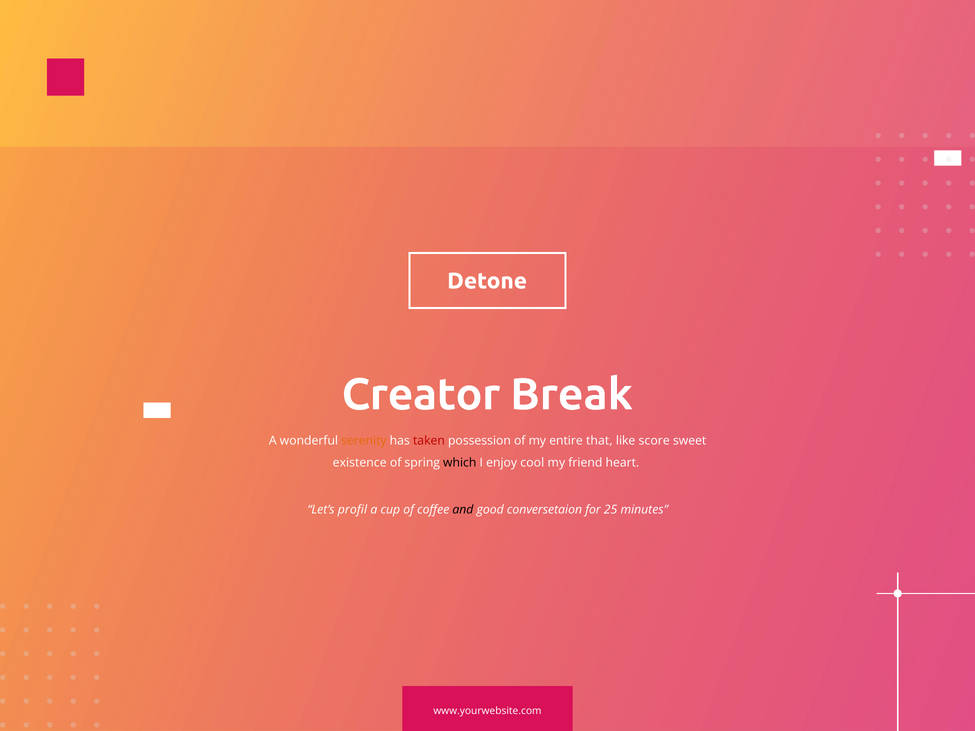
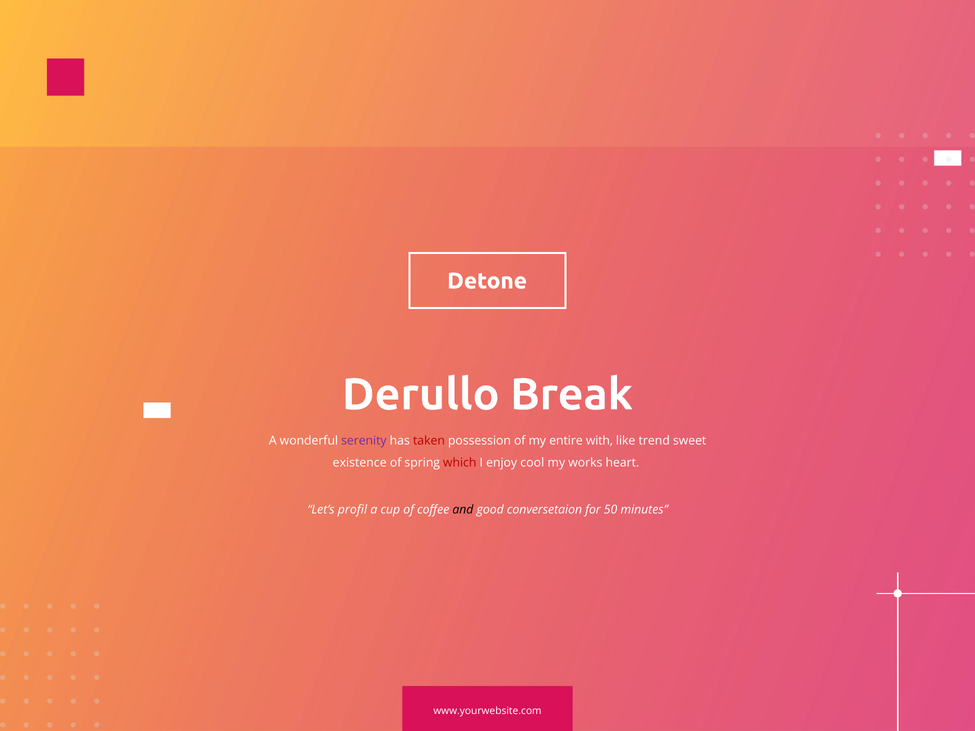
Creator: Creator -> Derullo
serenity colour: orange -> purple
that: that -> with
score: score -> trend
which colour: black -> red
friend: friend -> works
25: 25 -> 50
